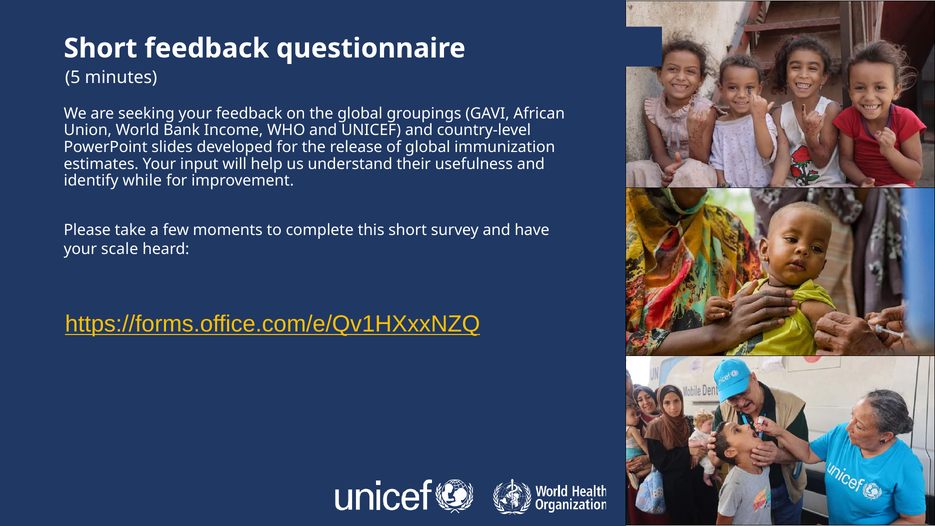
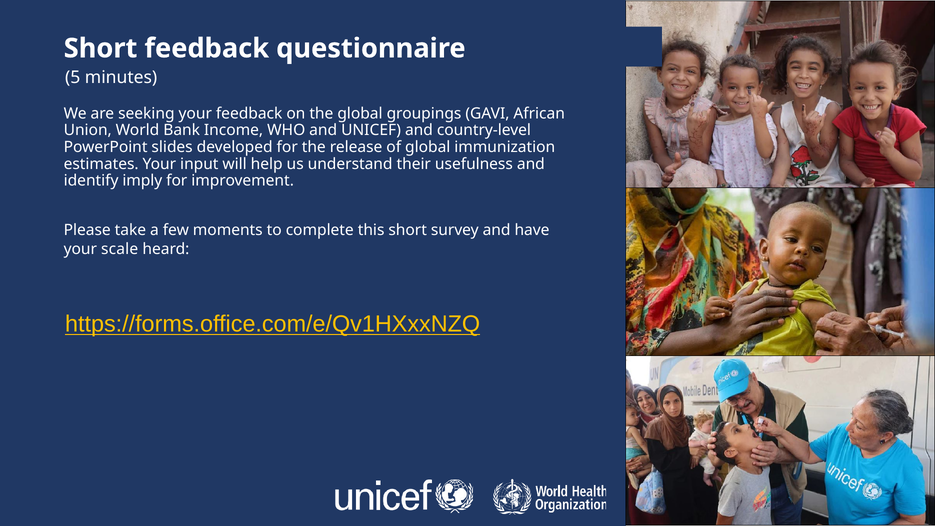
while: while -> imply
